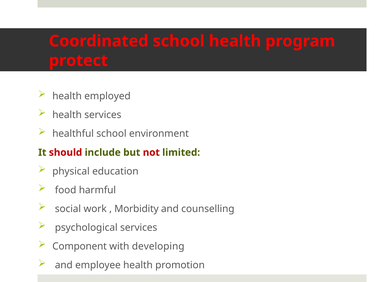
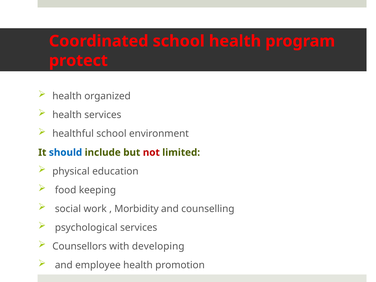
employed: employed -> organized
should colour: red -> blue
harmful: harmful -> keeping
Component: Component -> Counsellors
